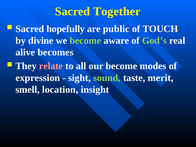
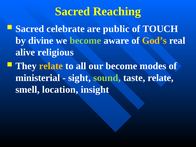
Together: Together -> Reaching
hopefully: hopefully -> celebrate
God’s colour: light green -> yellow
becomes: becomes -> religious
relate at (51, 66) colour: pink -> yellow
expression: expression -> ministerial
taste merit: merit -> relate
